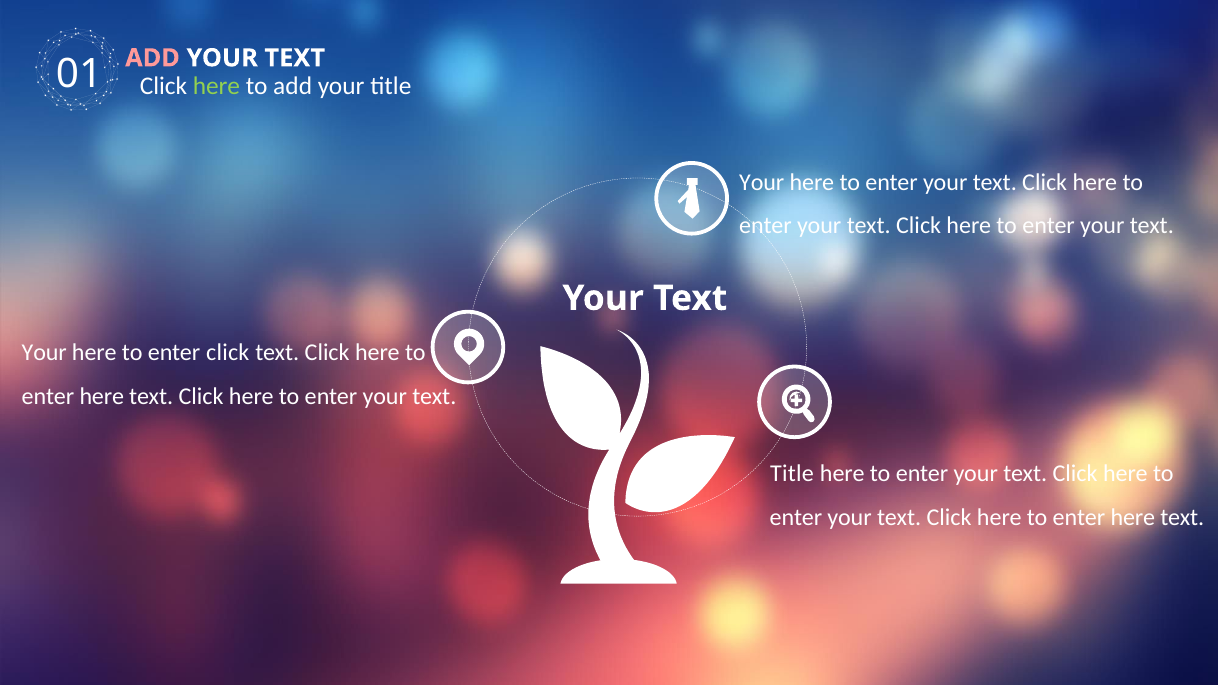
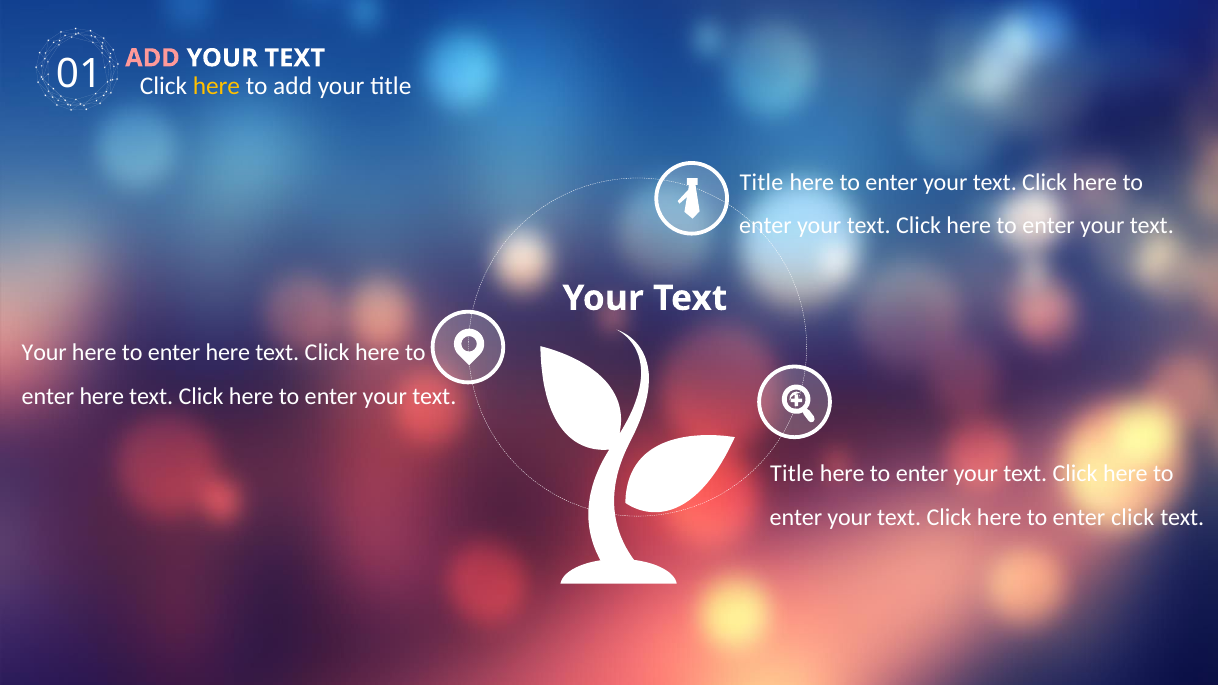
here at (216, 86) colour: light green -> yellow
Your at (762, 182): Your -> Title
click at (228, 353): click -> here
here at (1133, 517): here -> click
